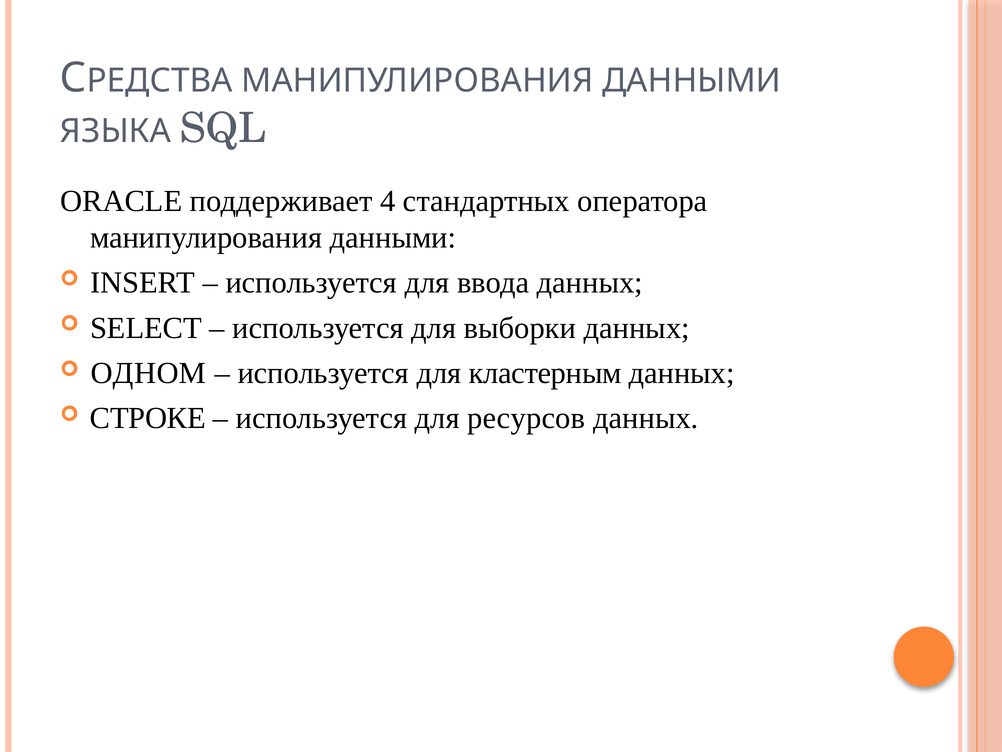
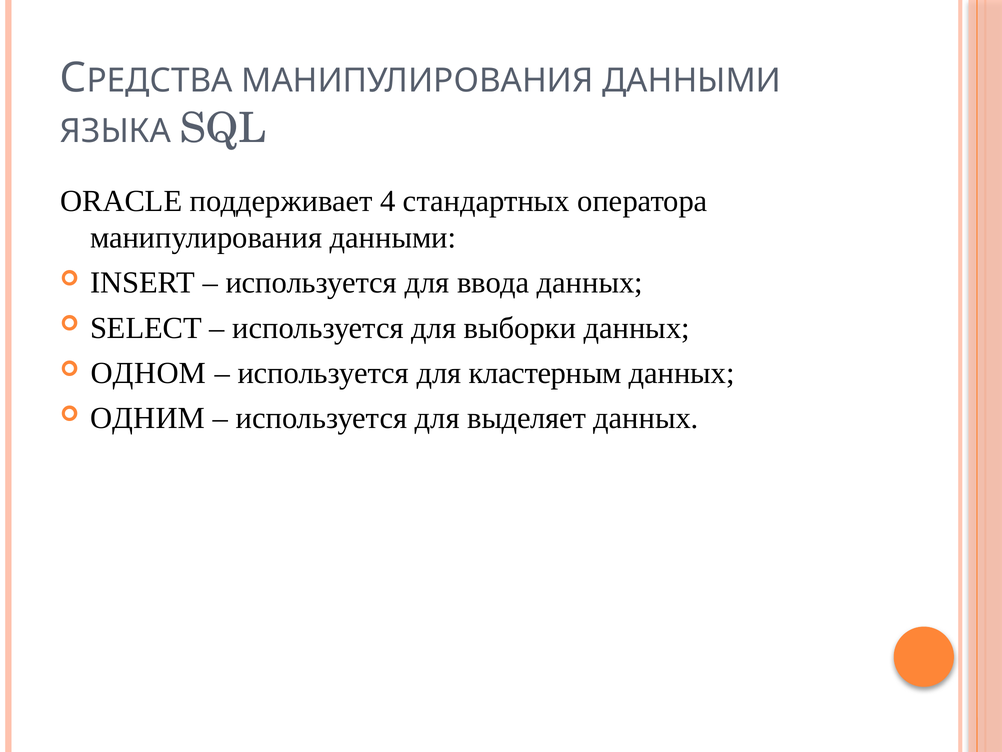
СТРОКЕ: СТРОКЕ -> ОДНИМ
ресурсов: ресурсов -> выделяет
